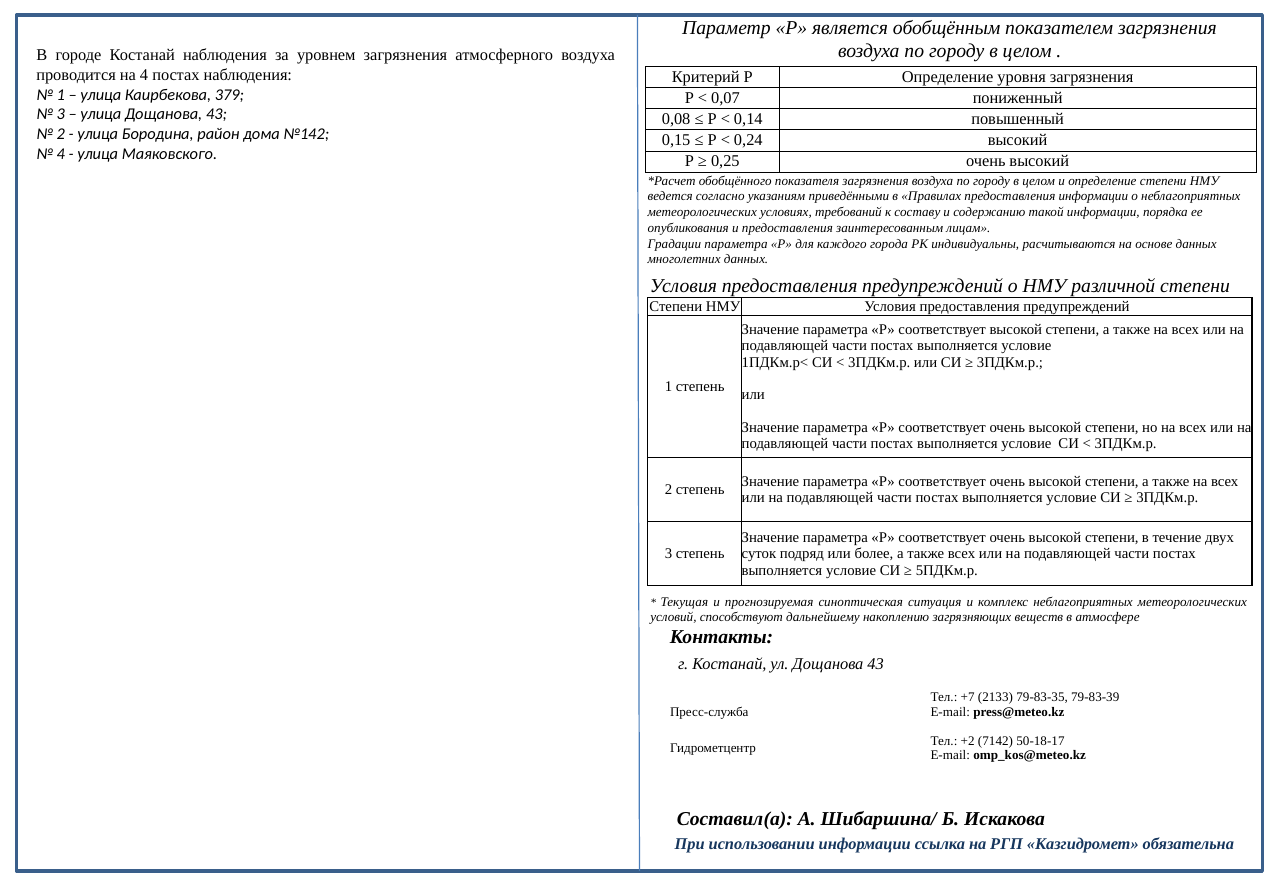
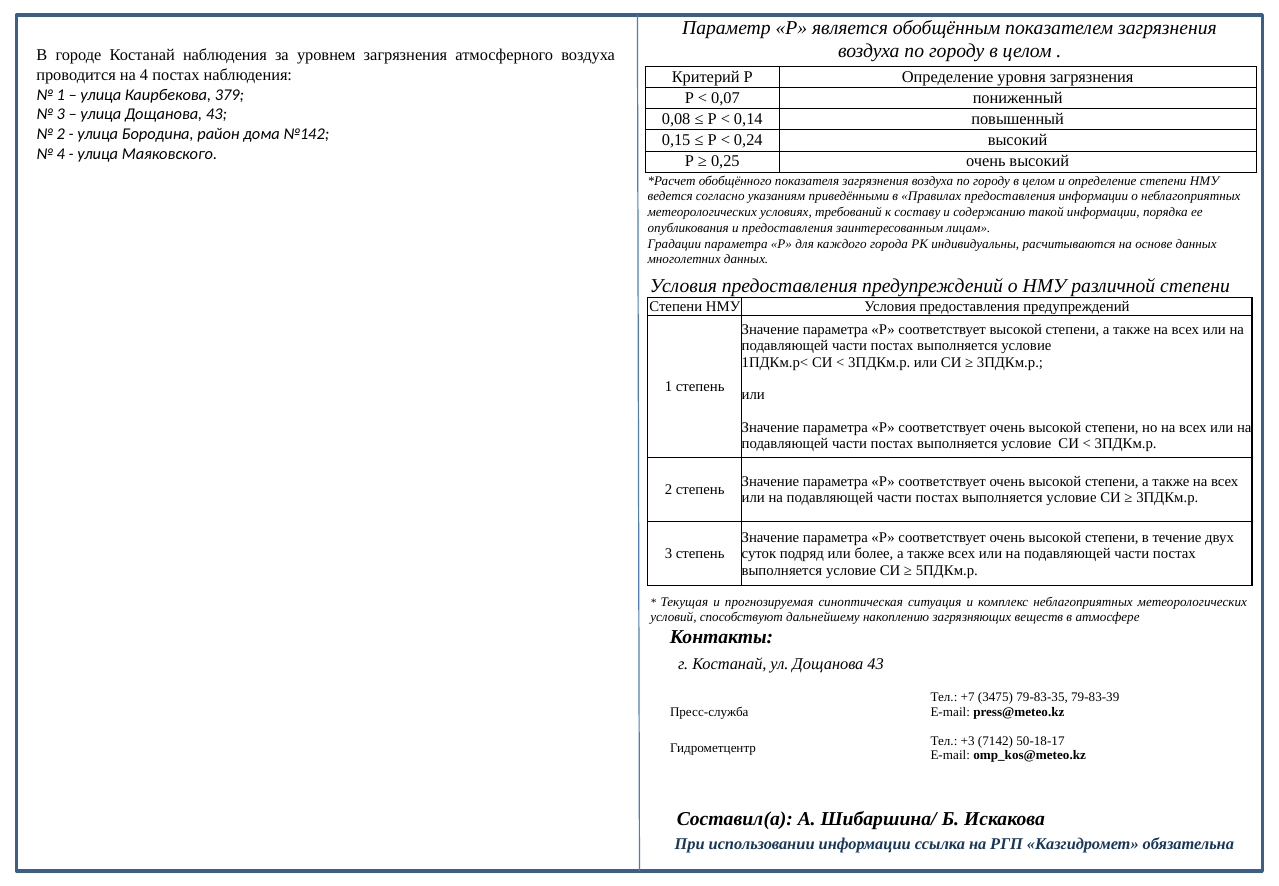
2133: 2133 -> 3475
+2: +2 -> +3
